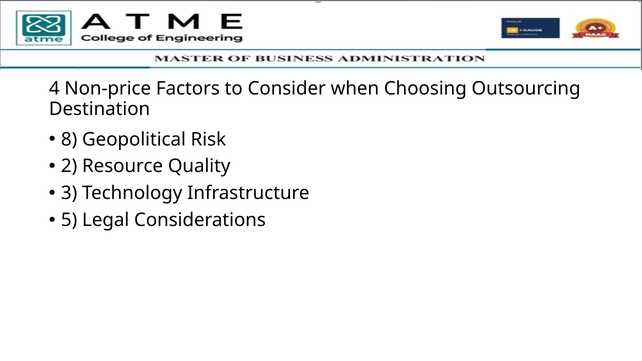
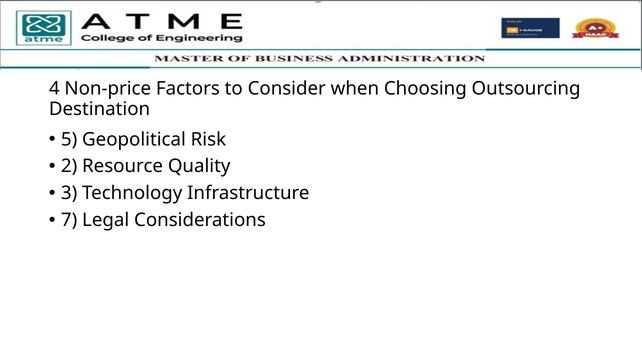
8: 8 -> 5
5: 5 -> 7
